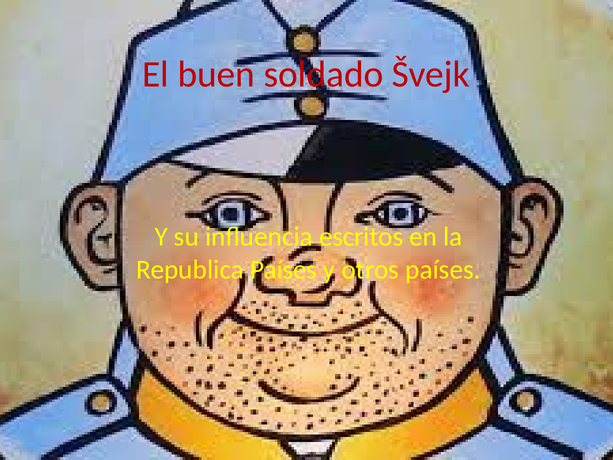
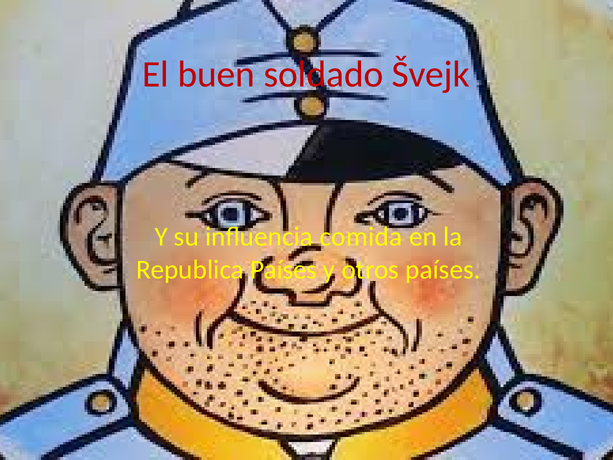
escritos: escritos -> comida
